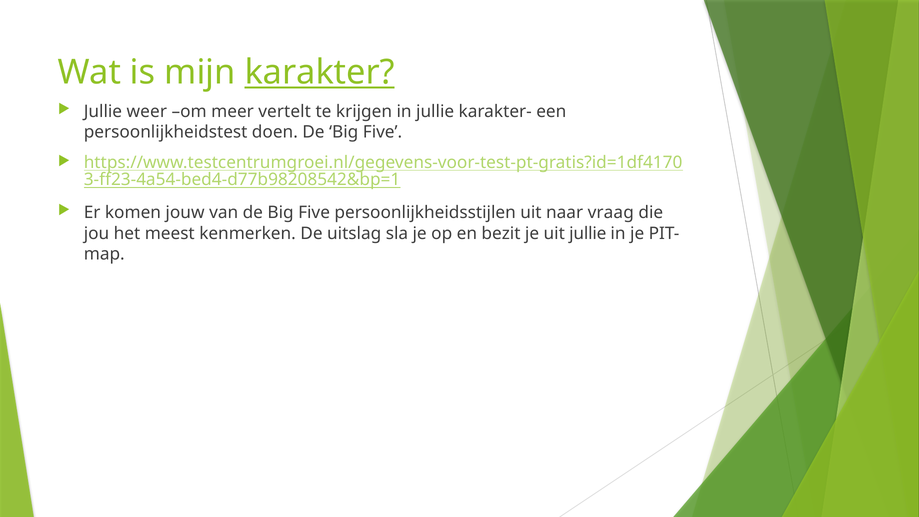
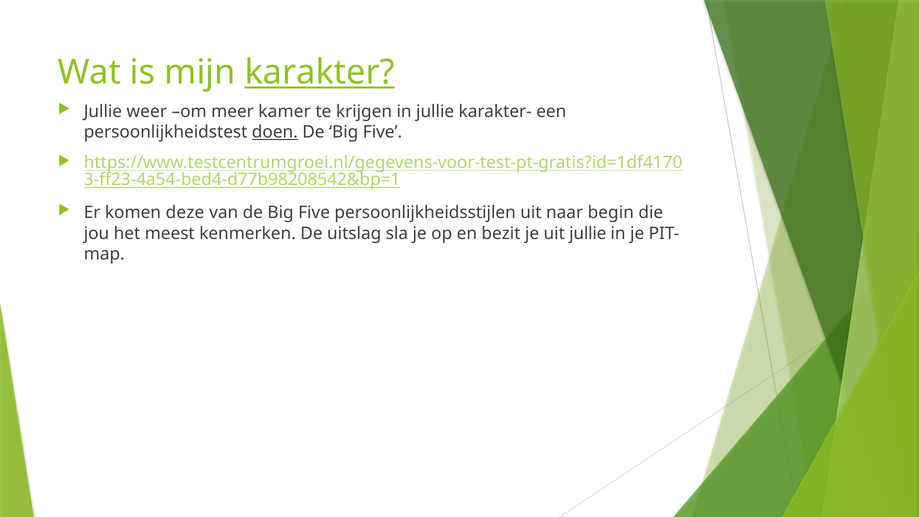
vertelt: vertelt -> kamer
doen underline: none -> present
jouw: jouw -> deze
vraag: vraag -> begin
